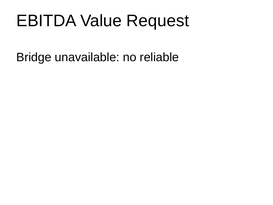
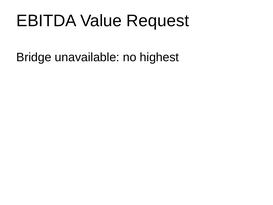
reliable: reliable -> highest
